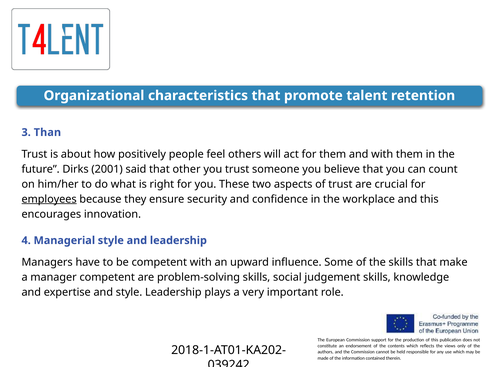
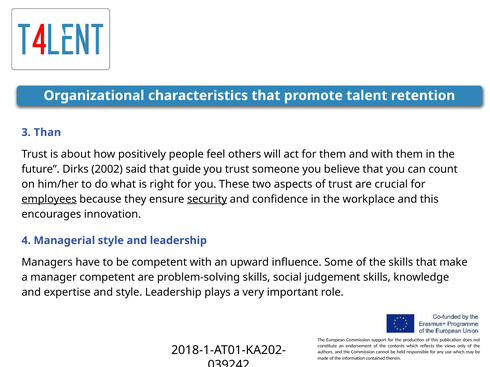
2001: 2001 -> 2002
other: other -> guide
security underline: none -> present
